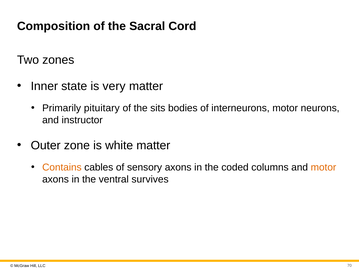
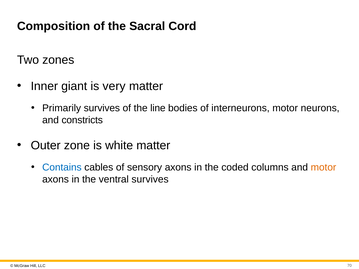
state: state -> giant
Primarily pituitary: pituitary -> survives
sits: sits -> line
instructor: instructor -> constricts
Contains colour: orange -> blue
